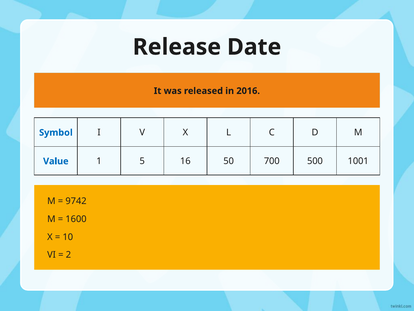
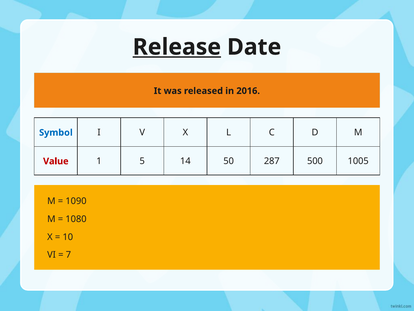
Release underline: none -> present
Value colour: blue -> red
16: 16 -> 14
700: 700 -> 287
1001: 1001 -> 1005
9742: 9742 -> 1090
1600: 1600 -> 1080
2: 2 -> 7
